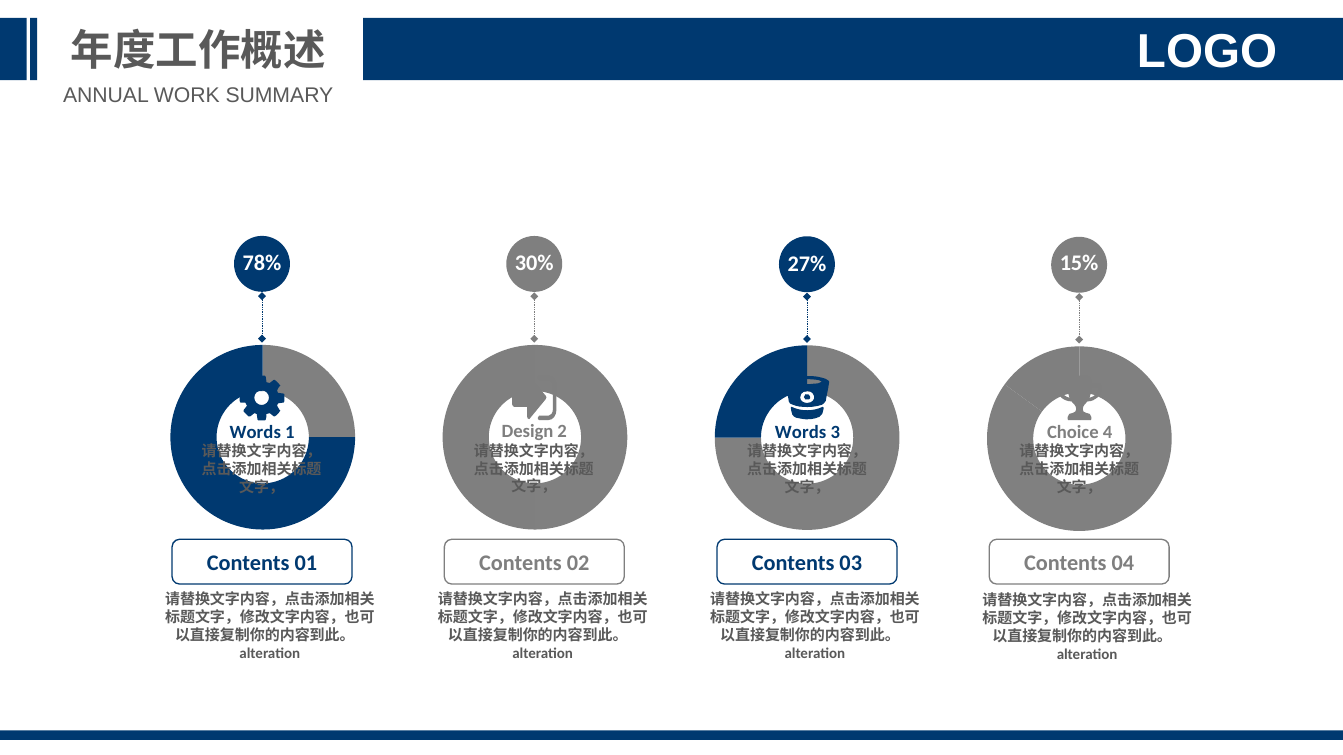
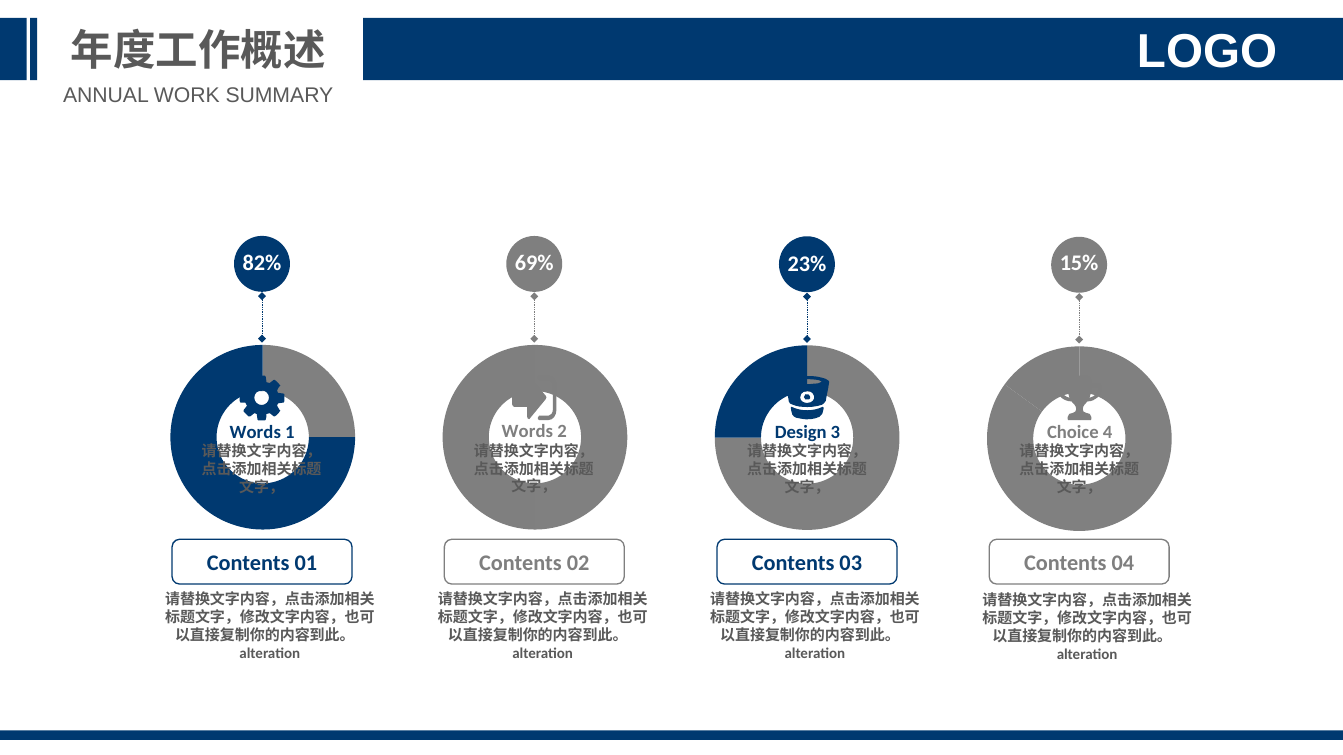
78%: 78% -> 82%
30%: 30% -> 69%
27%: 27% -> 23%
Design at (528, 432): Design -> Words
Words at (801, 432): Words -> Design
